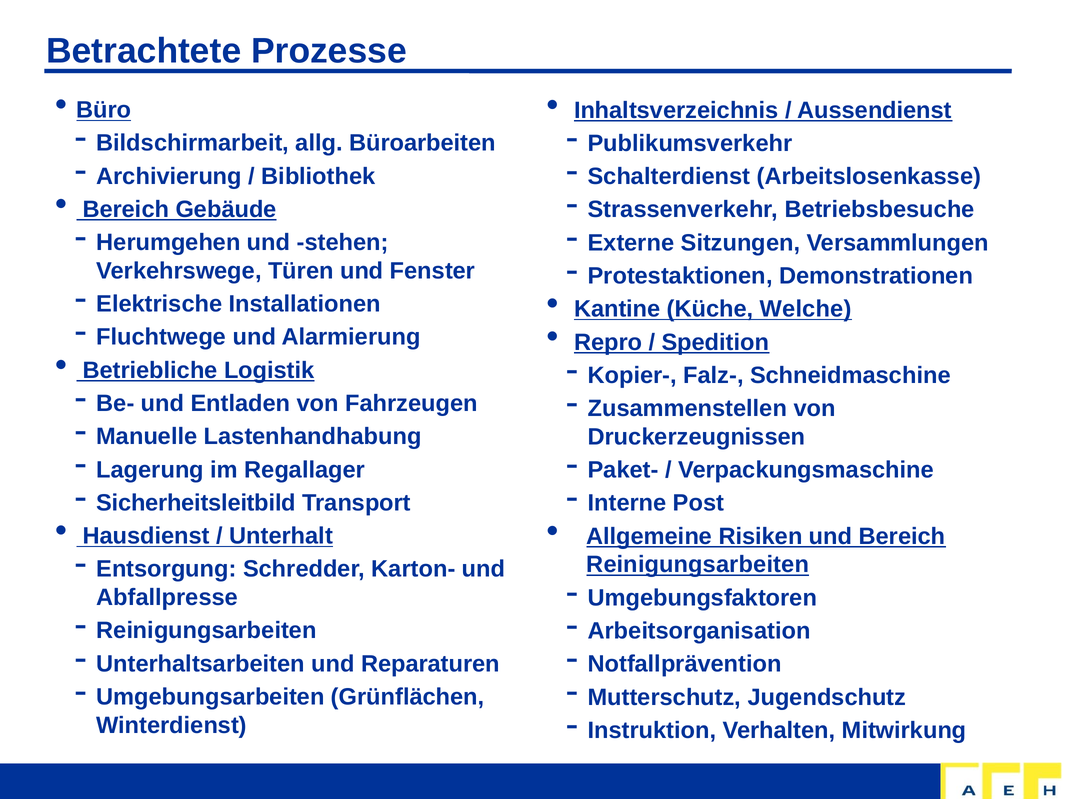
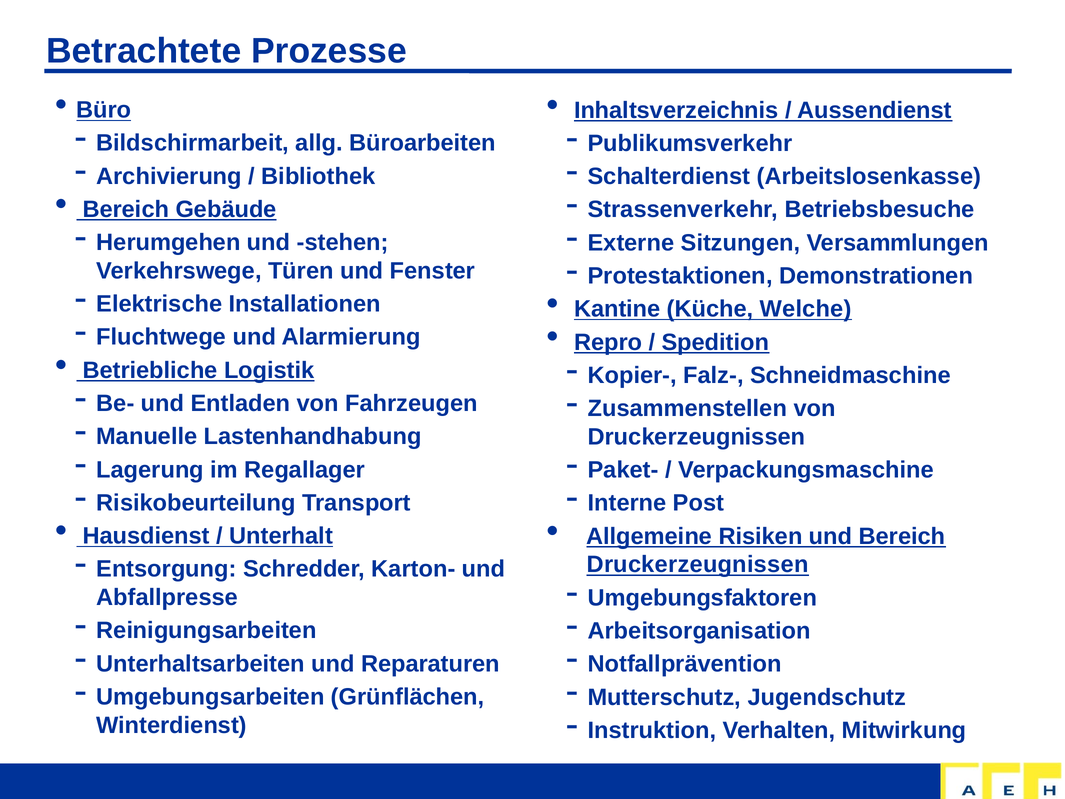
Sicherheitsleitbild: Sicherheitsleitbild -> Risikobeurteilung
Reinigungsarbeiten at (698, 564): Reinigungsarbeiten -> Druckerzeugnissen
